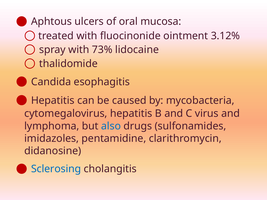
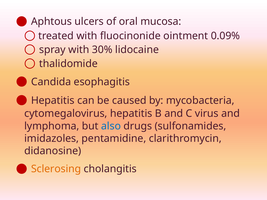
3.12%: 3.12% -> 0.09%
73%: 73% -> 30%
Sclerosing colour: blue -> orange
